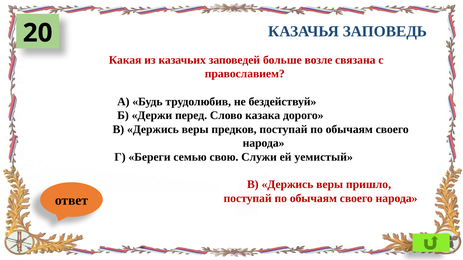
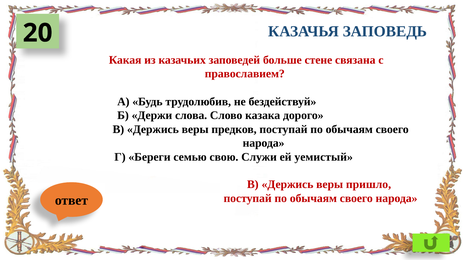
возле: возле -> стене
перед: перед -> слова
